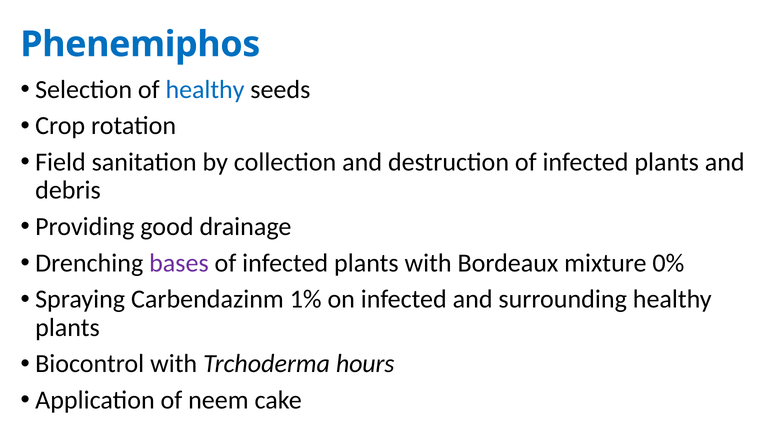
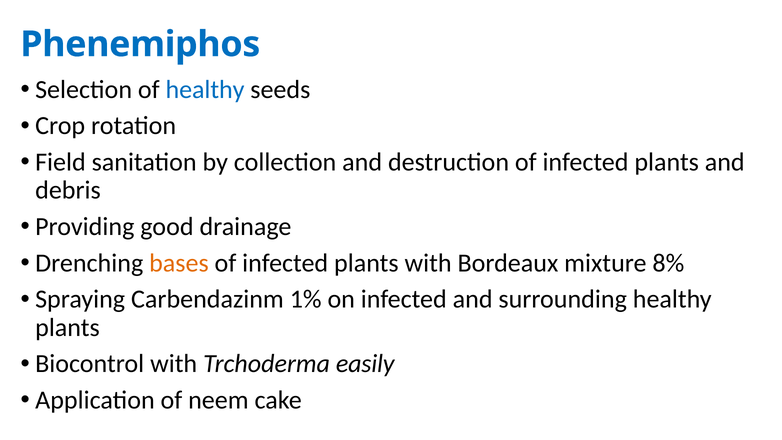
bases colour: purple -> orange
0%: 0% -> 8%
hours: hours -> easily
